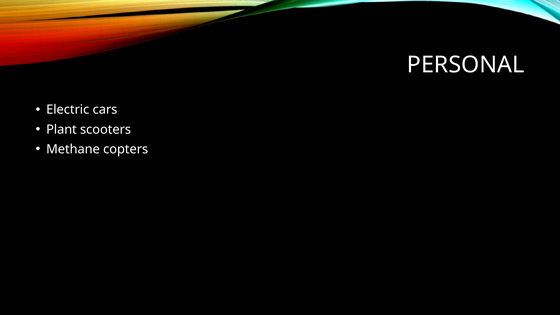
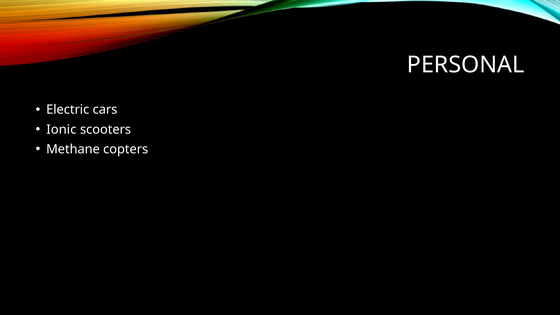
Plant: Plant -> Ionic
